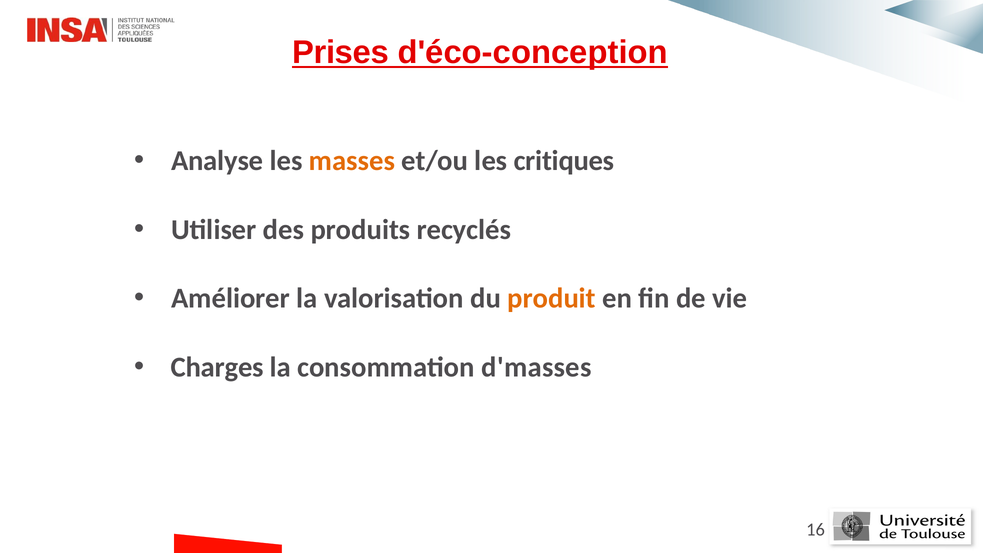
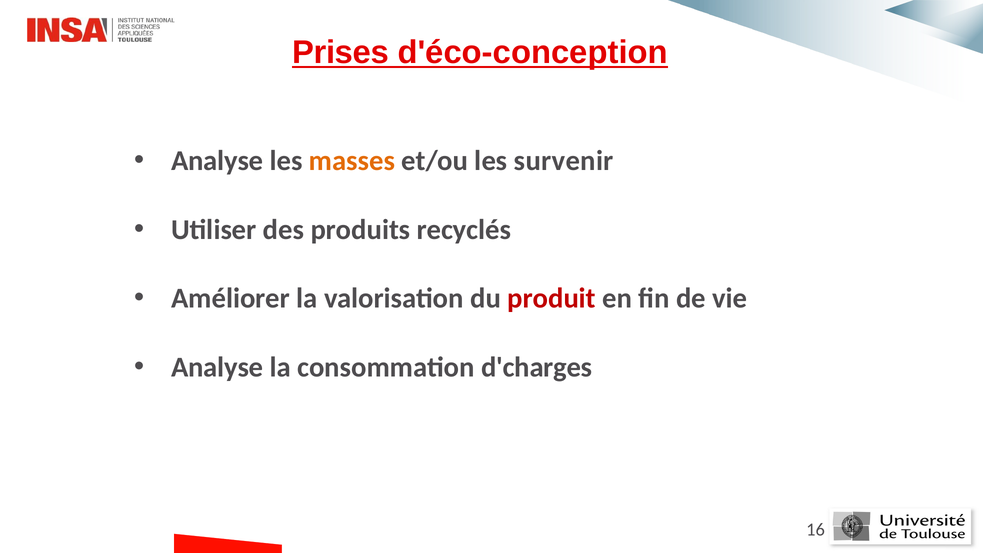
critiques: critiques -> survenir
produit colour: orange -> red
Charges at (217, 367): Charges -> Analyse
d'masses: d'masses -> d'charges
